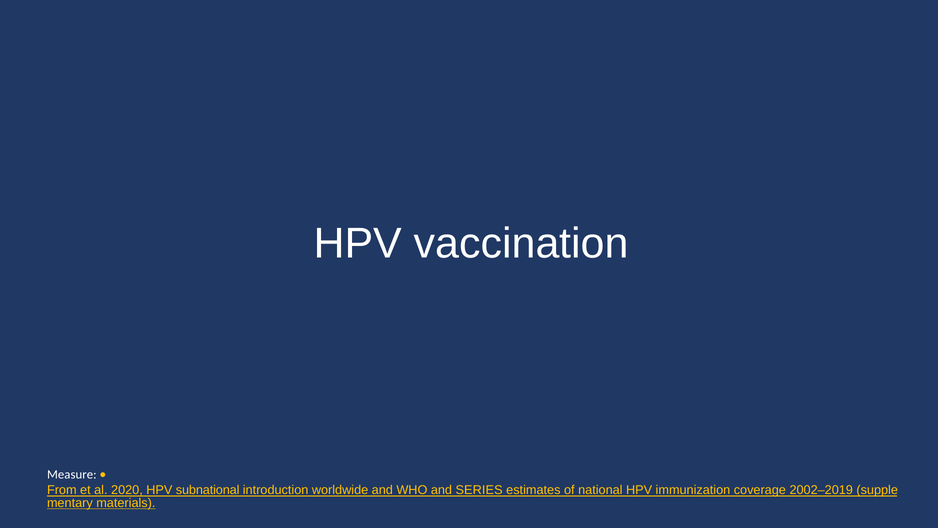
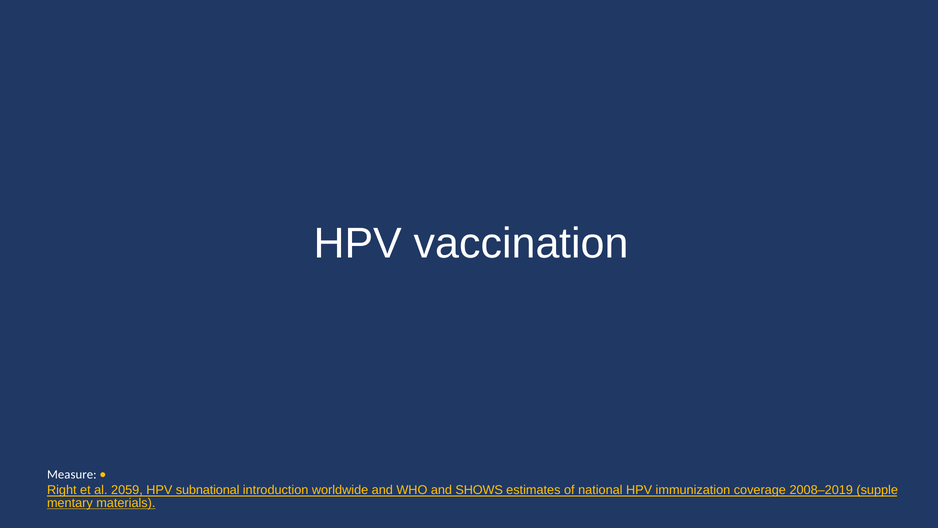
From: From -> Right
2020: 2020 -> 2059
SERIES: SERIES -> SHOWS
2002–2019: 2002–2019 -> 2008–2019
